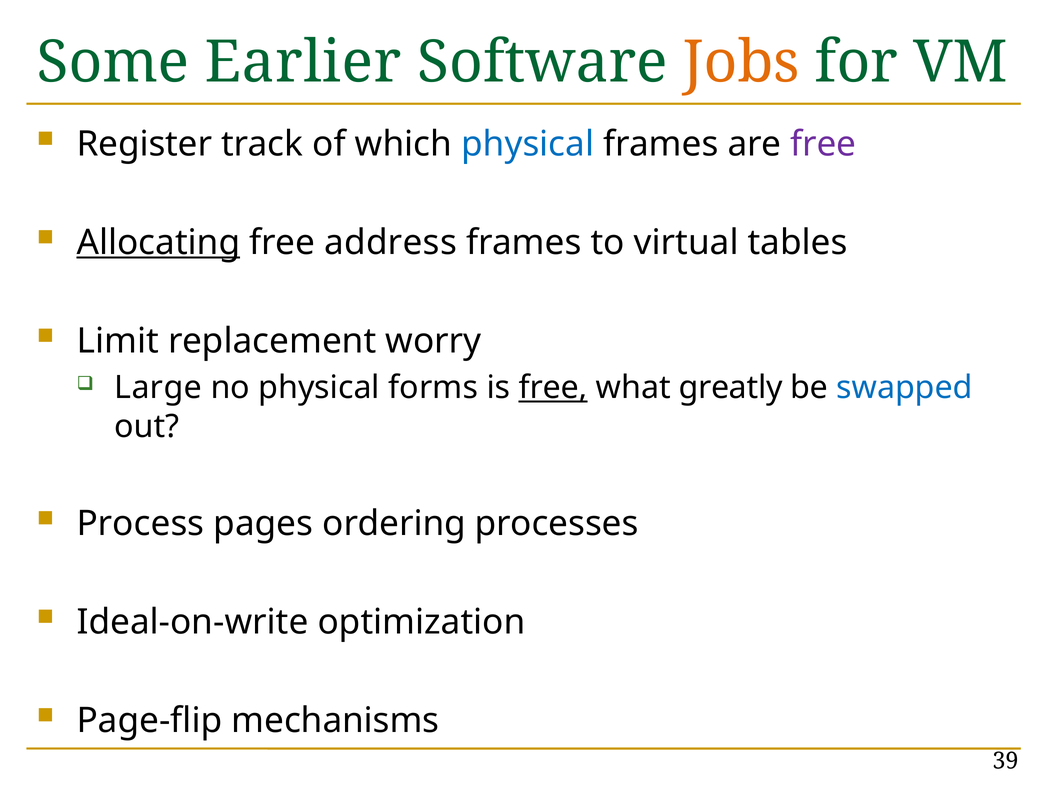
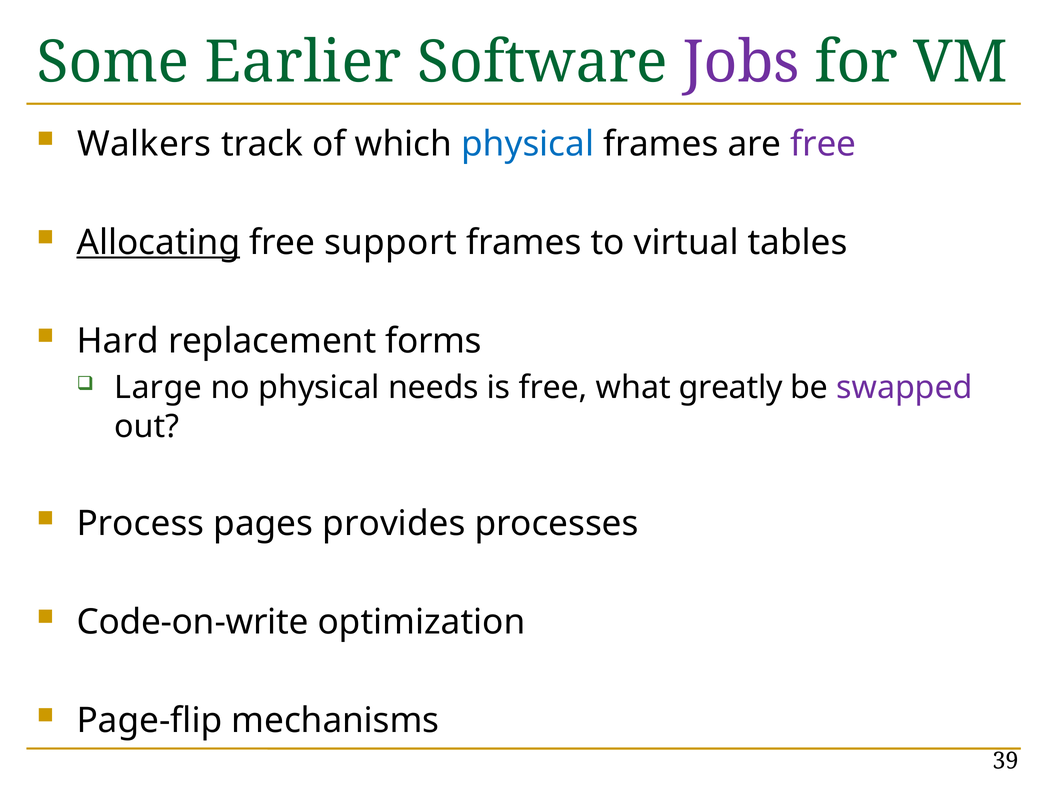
Jobs colour: orange -> purple
Register: Register -> Walkers
address: address -> support
Limit: Limit -> Hard
worry: worry -> forms
forms: forms -> needs
free at (553, 388) underline: present -> none
swapped colour: blue -> purple
ordering: ordering -> provides
Ideal-on-write: Ideal-on-write -> Code-on-write
